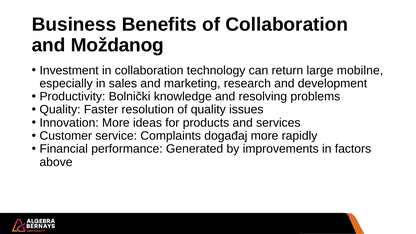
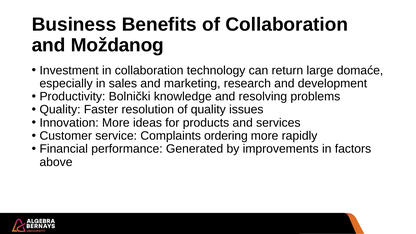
mobilne: mobilne -> domaće
događaj: događaj -> ordering
